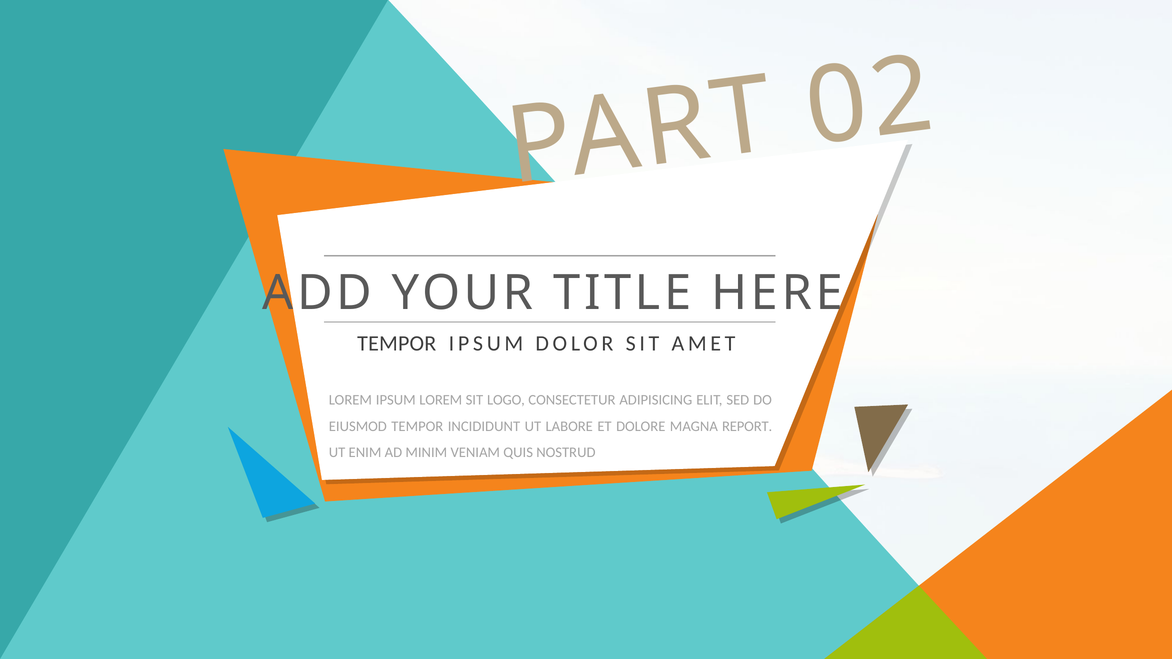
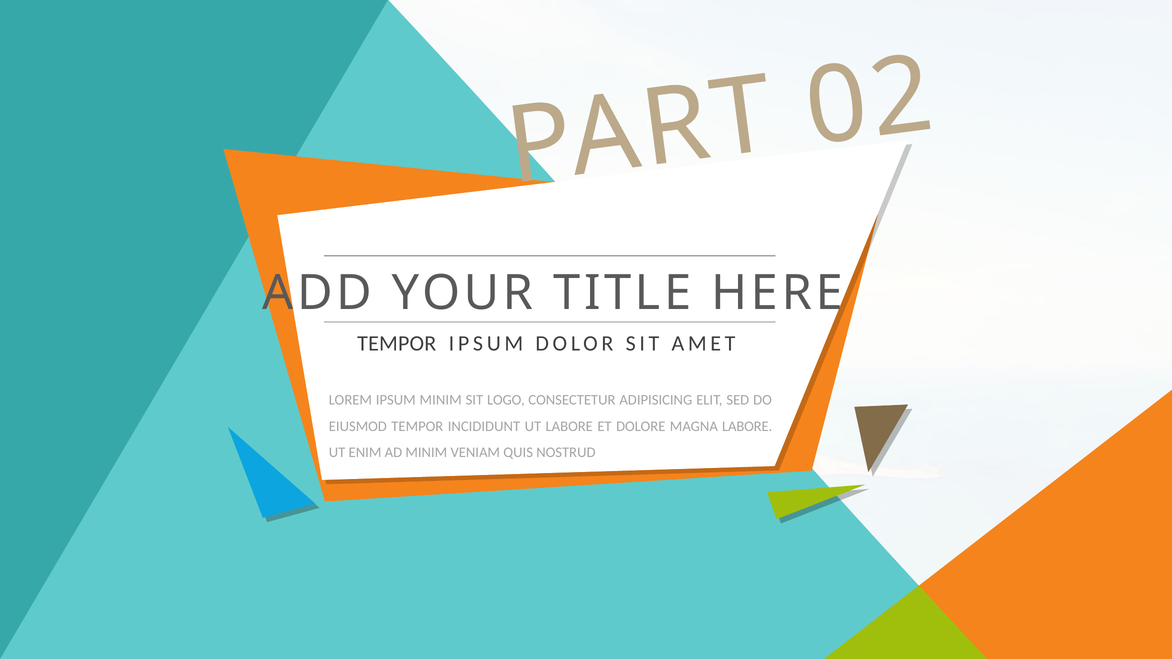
IPSUM LOREM: LOREM -> MINIM
MAGNA REPORT: REPORT -> LABORE
